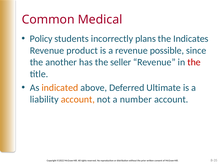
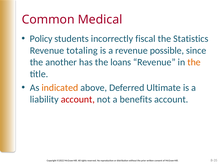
plans: plans -> fiscal
Indicates: Indicates -> Statistics
product: product -> totaling
seller: seller -> loans
the at (194, 62) colour: red -> orange
account at (78, 99) colour: orange -> red
number: number -> benefits
